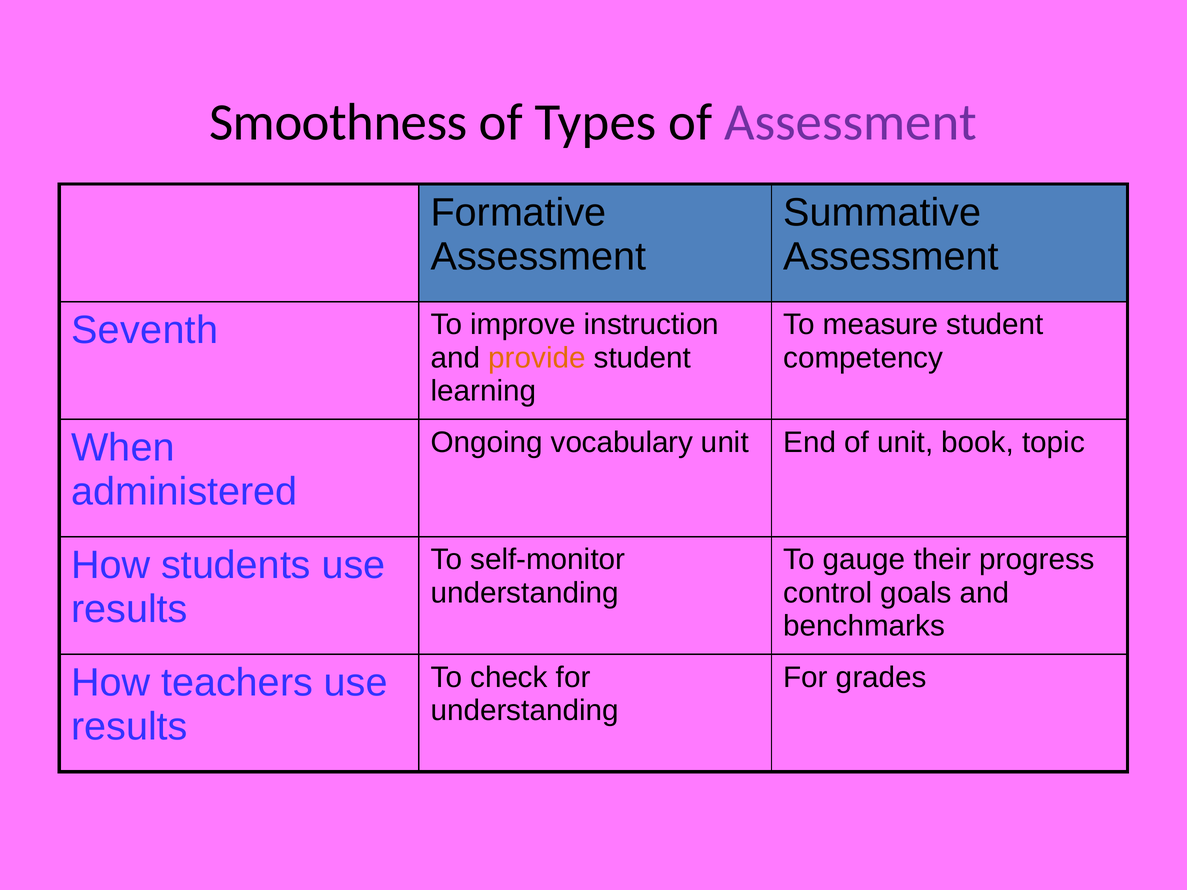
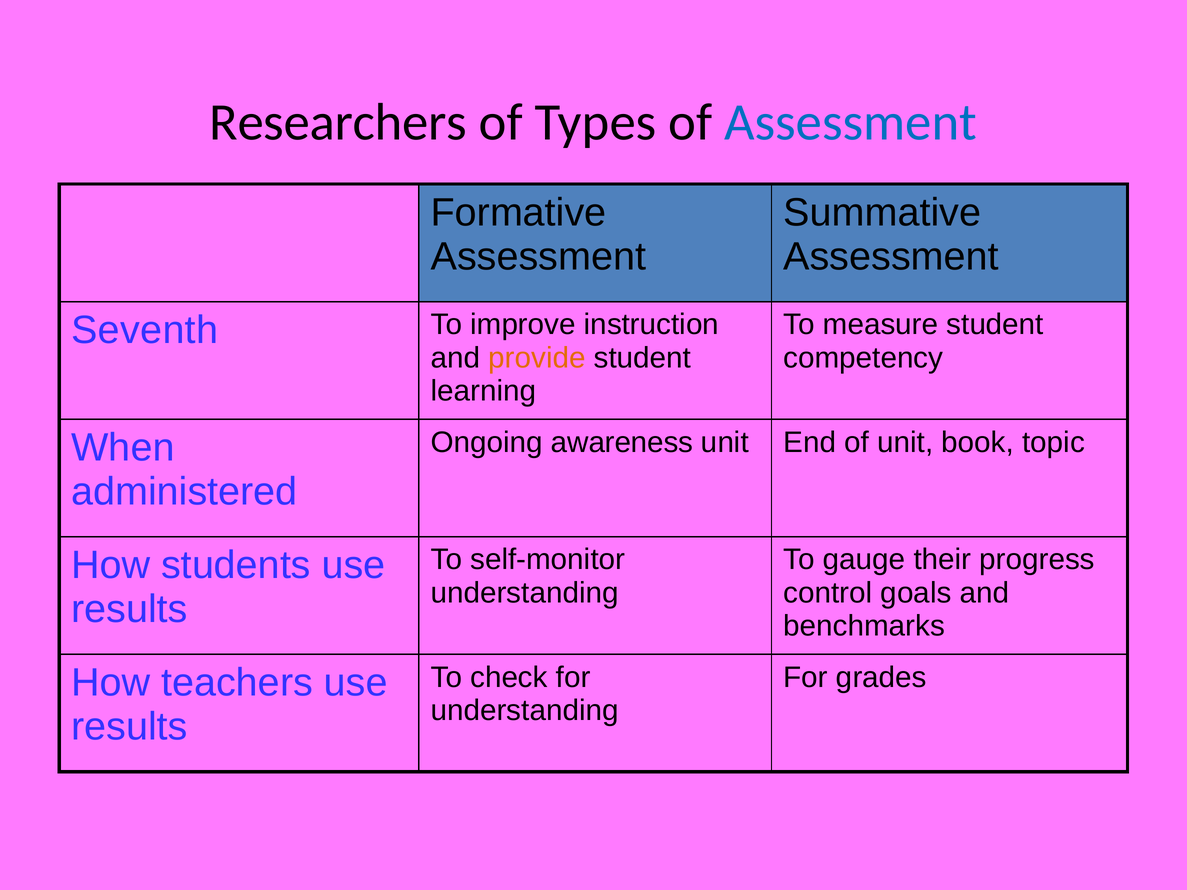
Smoothness: Smoothness -> Researchers
Assessment at (851, 122) colour: purple -> blue
vocabulary: vocabulary -> awareness
